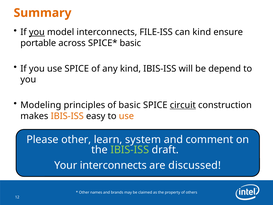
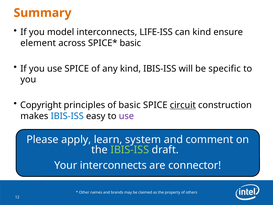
you at (37, 32) underline: present -> none
FILE-ISS: FILE-ISS -> LIFE-ISS
portable: portable -> element
depend: depend -> specific
Modeling: Modeling -> Copyright
IBIS-ISS at (67, 116) colour: orange -> blue
use at (126, 116) colour: orange -> purple
Please other: other -> apply
discussed: discussed -> connector
